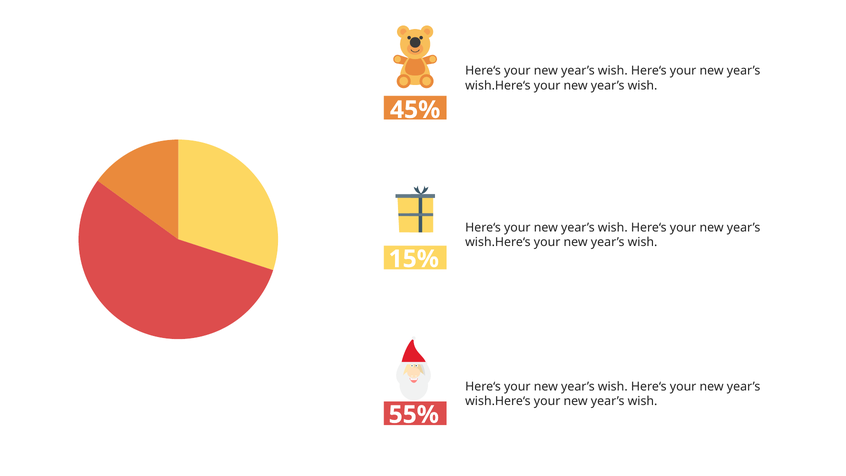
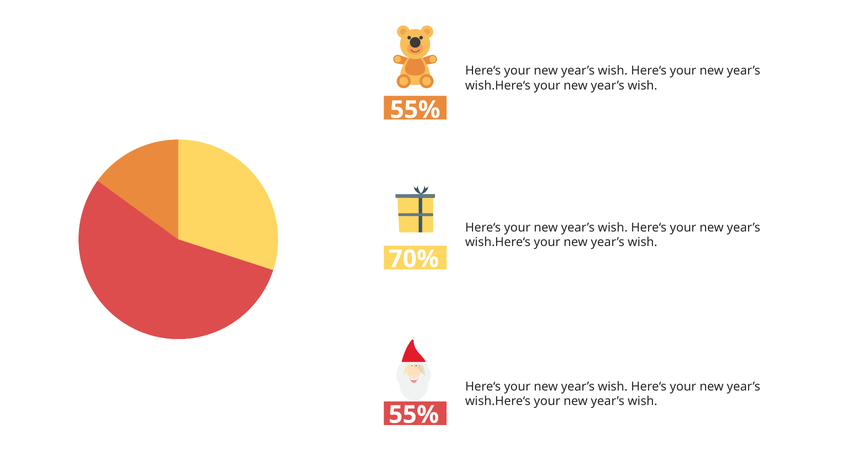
45% at (415, 110): 45% -> 55%
15%: 15% -> 70%
